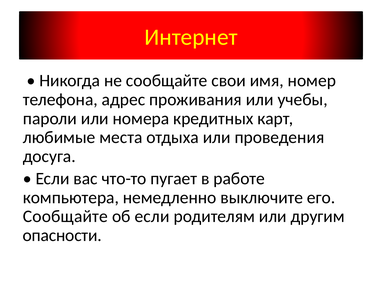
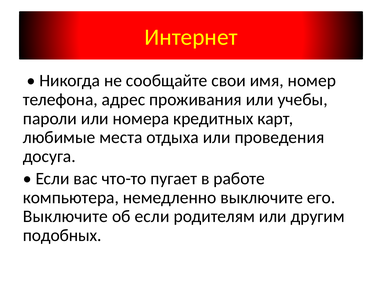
Сообщайте at (65, 216): Сообщайте -> Выключите
опасности: опасности -> подобных
